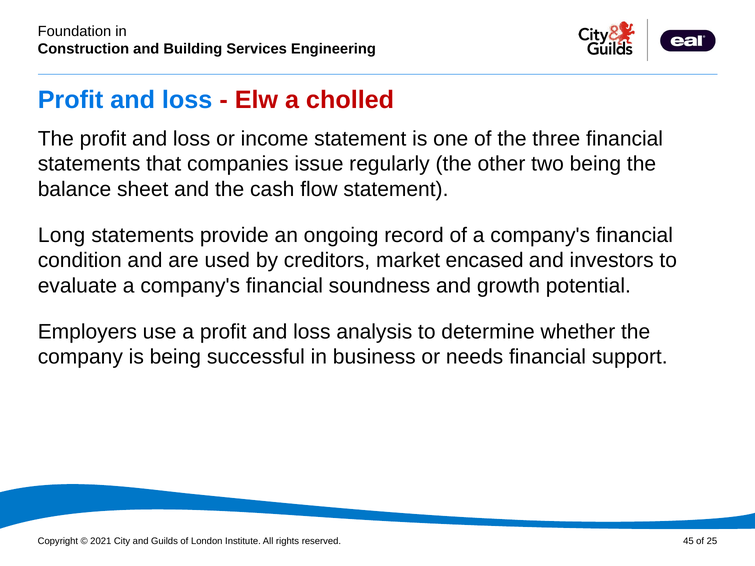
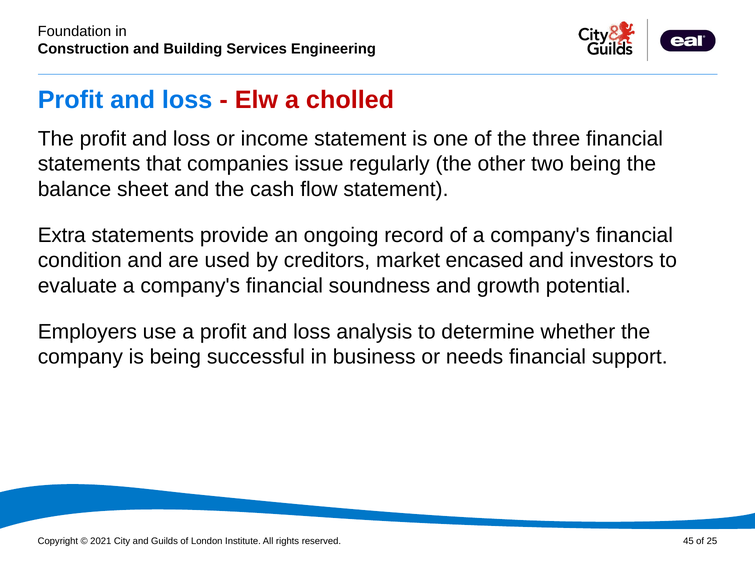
Long: Long -> Extra
